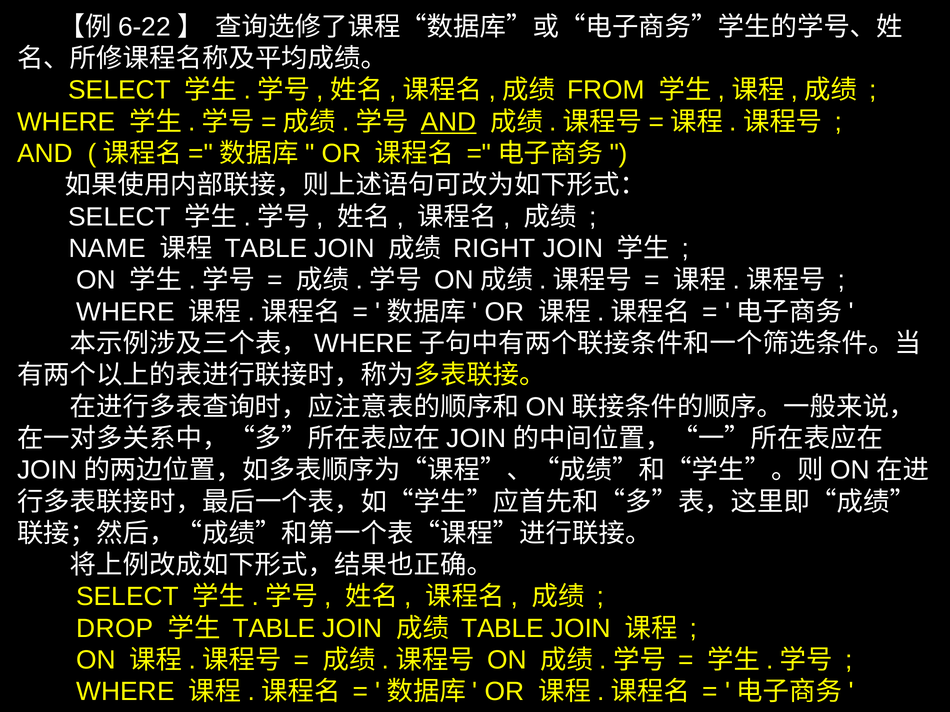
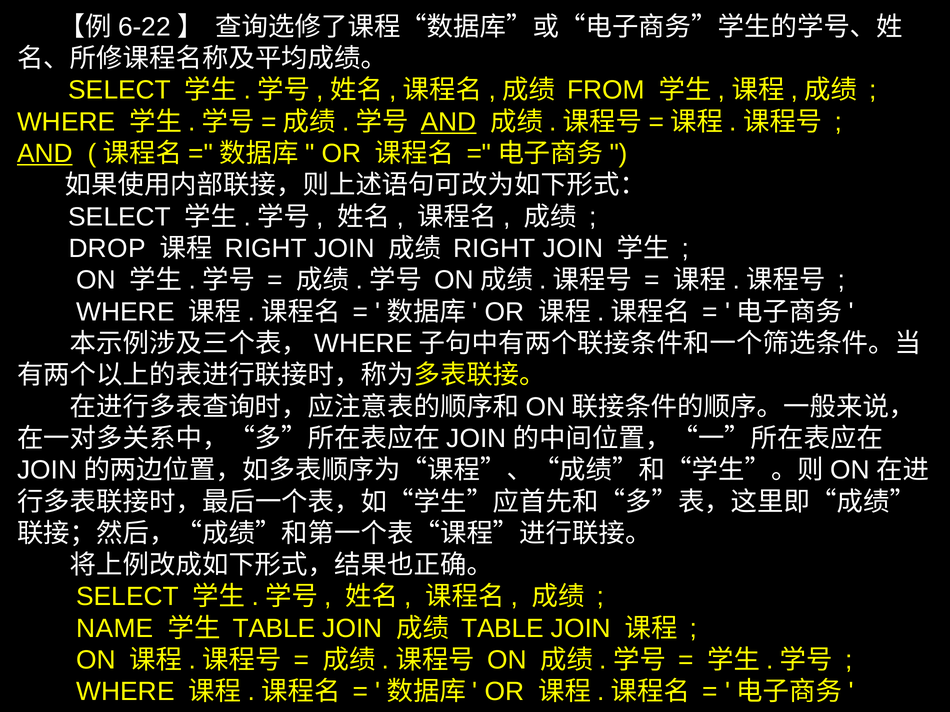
AND at (45, 154) underline: none -> present
NAME: NAME -> DROP
TABLE at (266, 249): TABLE -> RIGHT
DROP: DROP -> NAME
